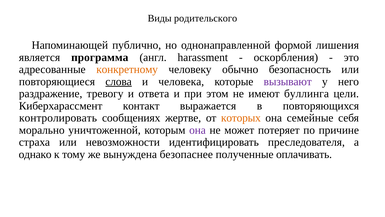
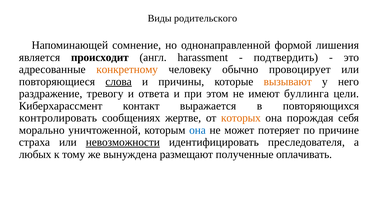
публично: публично -> сомнение
программа: программа -> происходит
оскорбления: оскорбления -> подтвердить
безопасность: безопасность -> провоцирует
человека: человека -> причины
вызывают colour: purple -> orange
семейные: семейные -> порождая
она at (197, 130) colour: purple -> blue
невозможности underline: none -> present
однако: однако -> любых
безопаснее: безопаснее -> размещают
